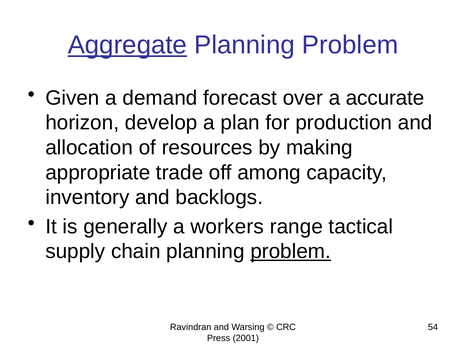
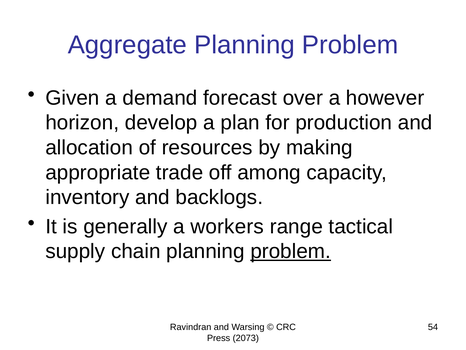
Aggregate underline: present -> none
accurate: accurate -> however
2001: 2001 -> 2073
